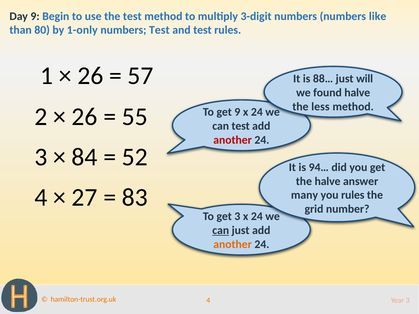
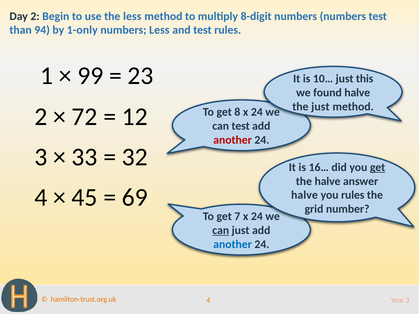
Day 9: 9 -> 2
the test: test -> less
3-digit: 3-digit -> 8-digit
numbers like: like -> test
80: 80 -> 94
numbers Test: Test -> Less
26 at (90, 76): 26 -> 99
57: 57 -> 23
88…: 88… -> 10…
will: will -> this
the less: less -> just
26 at (85, 117): 26 -> 72
55: 55 -> 12
get 9: 9 -> 8
84: 84 -> 33
52: 52 -> 32
94…: 94… -> 16…
get at (378, 167) underline: none -> present
27: 27 -> 45
83: 83 -> 69
many at (305, 195): many -> halve
get 3: 3 -> 7
another at (233, 245) colour: orange -> blue
